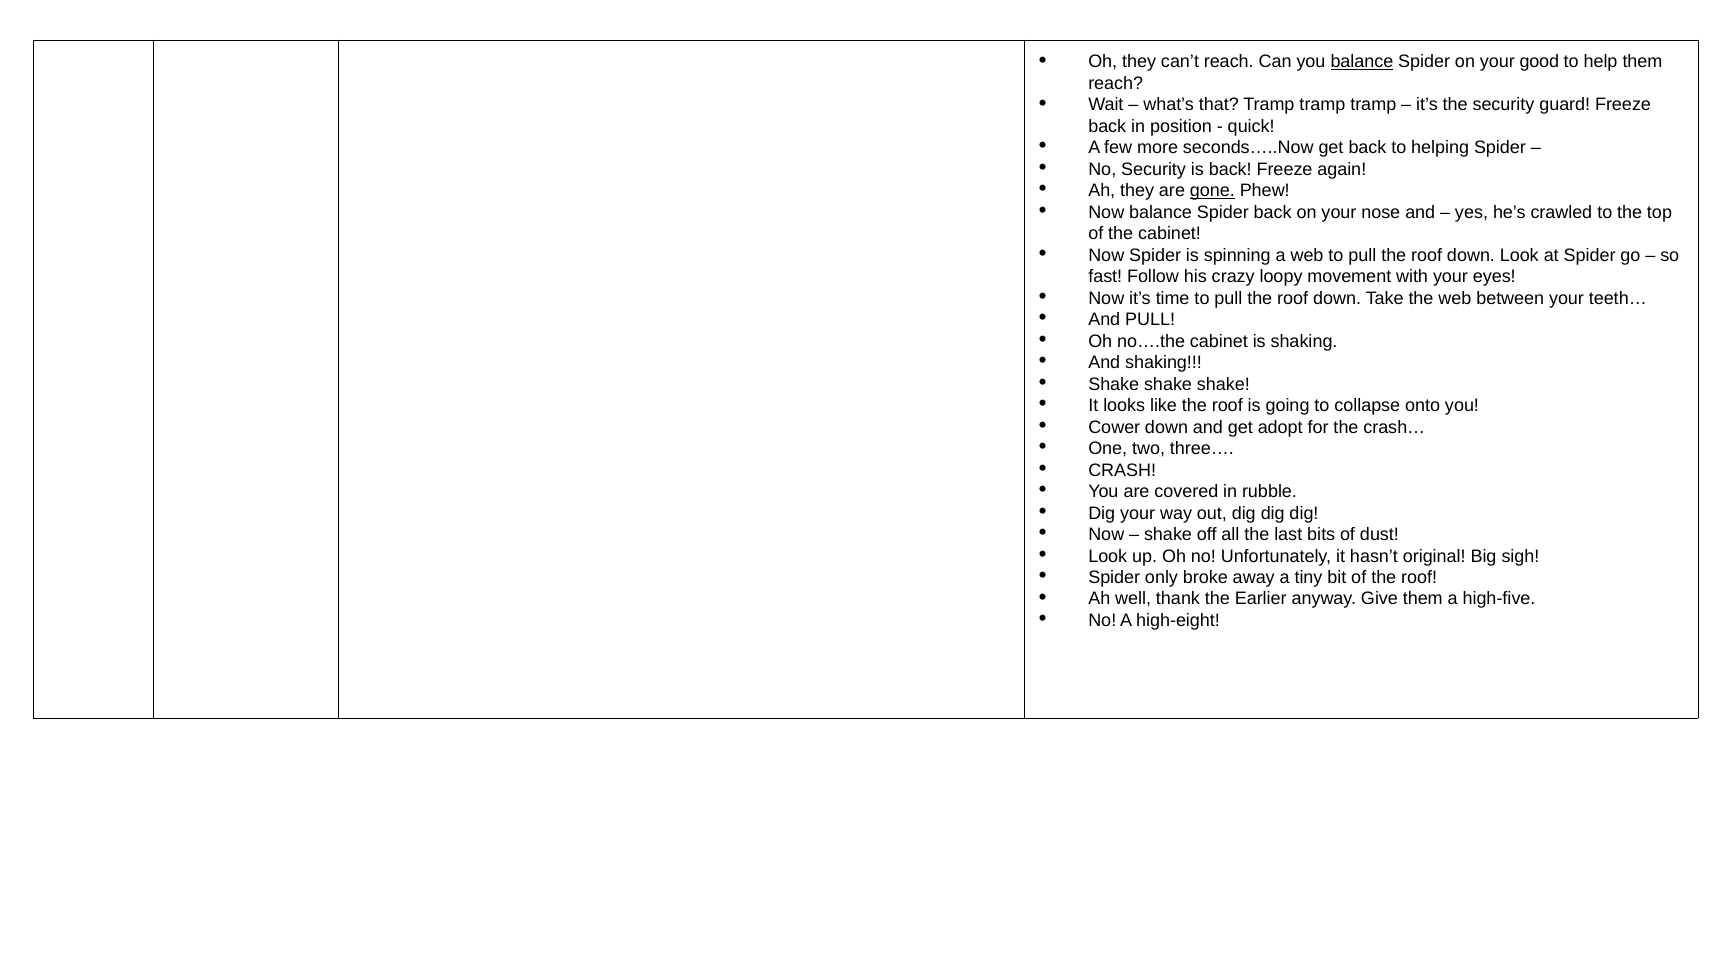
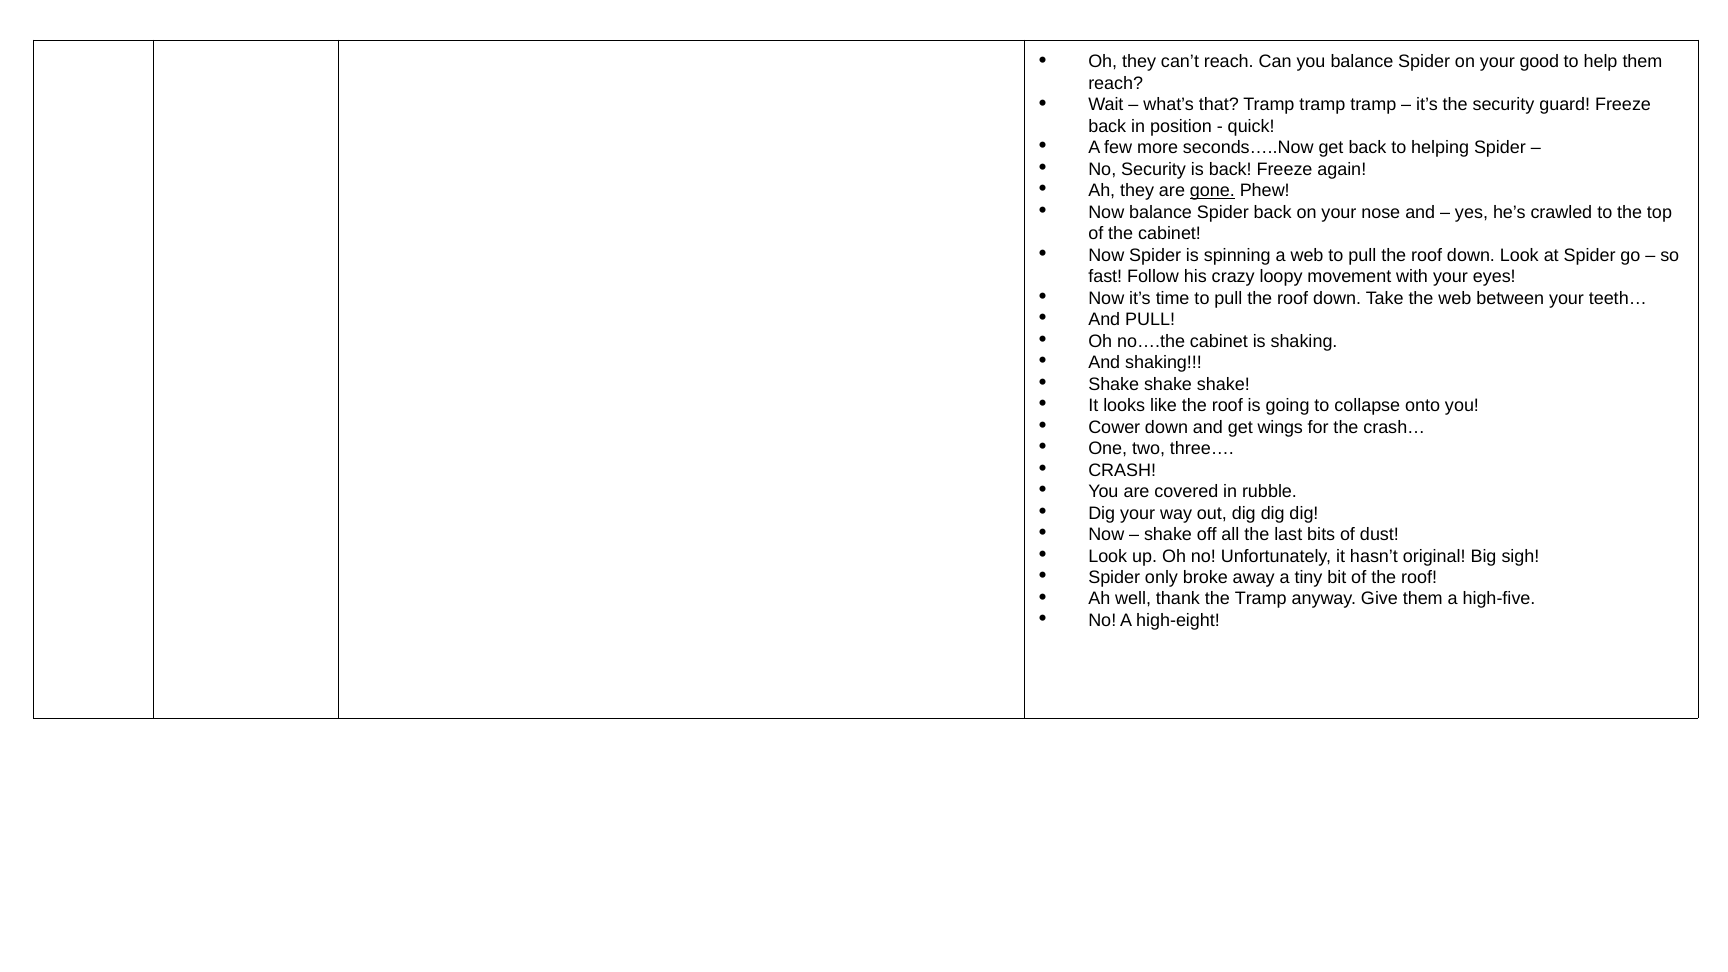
balance at (1362, 62) underline: present -> none
adopt: adopt -> wings
the Earlier: Earlier -> Tramp
